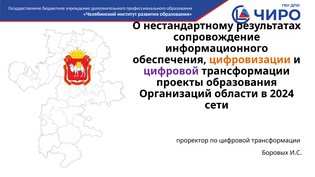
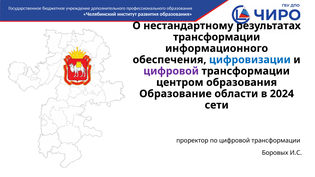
сопровождение at (217, 37): сопровождение -> трансформации
цифровизации colour: orange -> blue
проекты: проекты -> центром
Организаций: Организаций -> Образование
